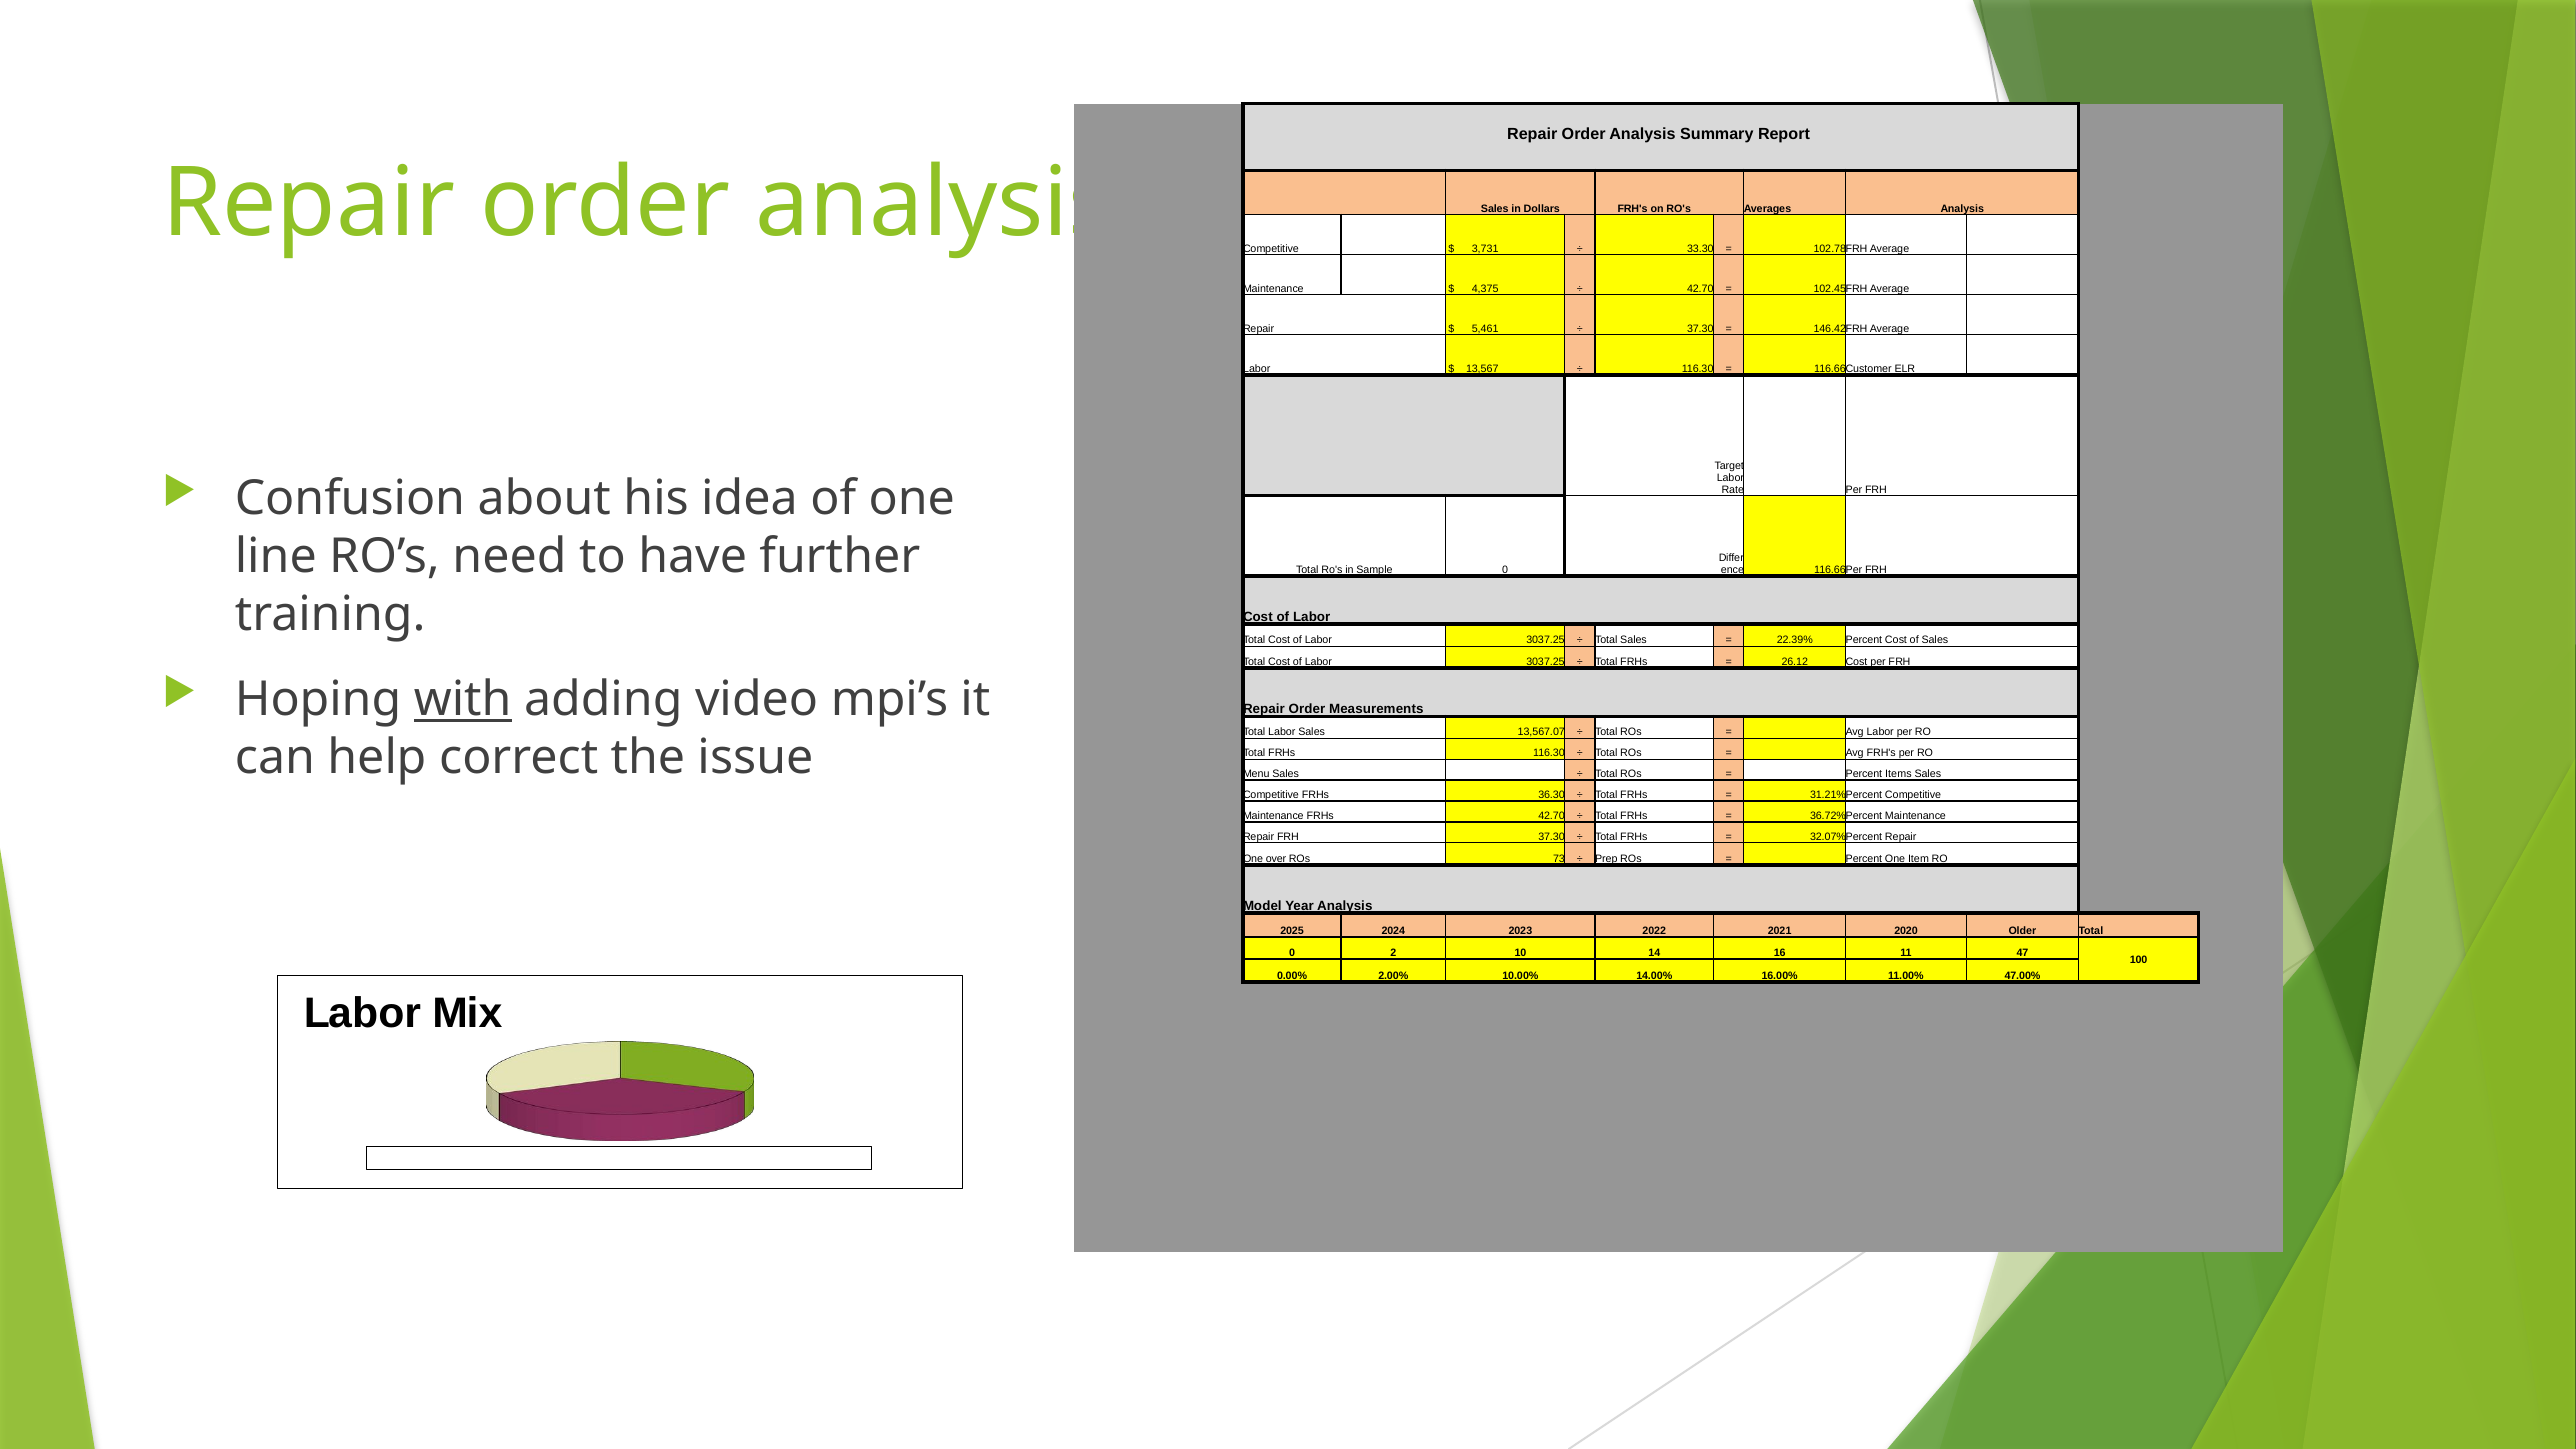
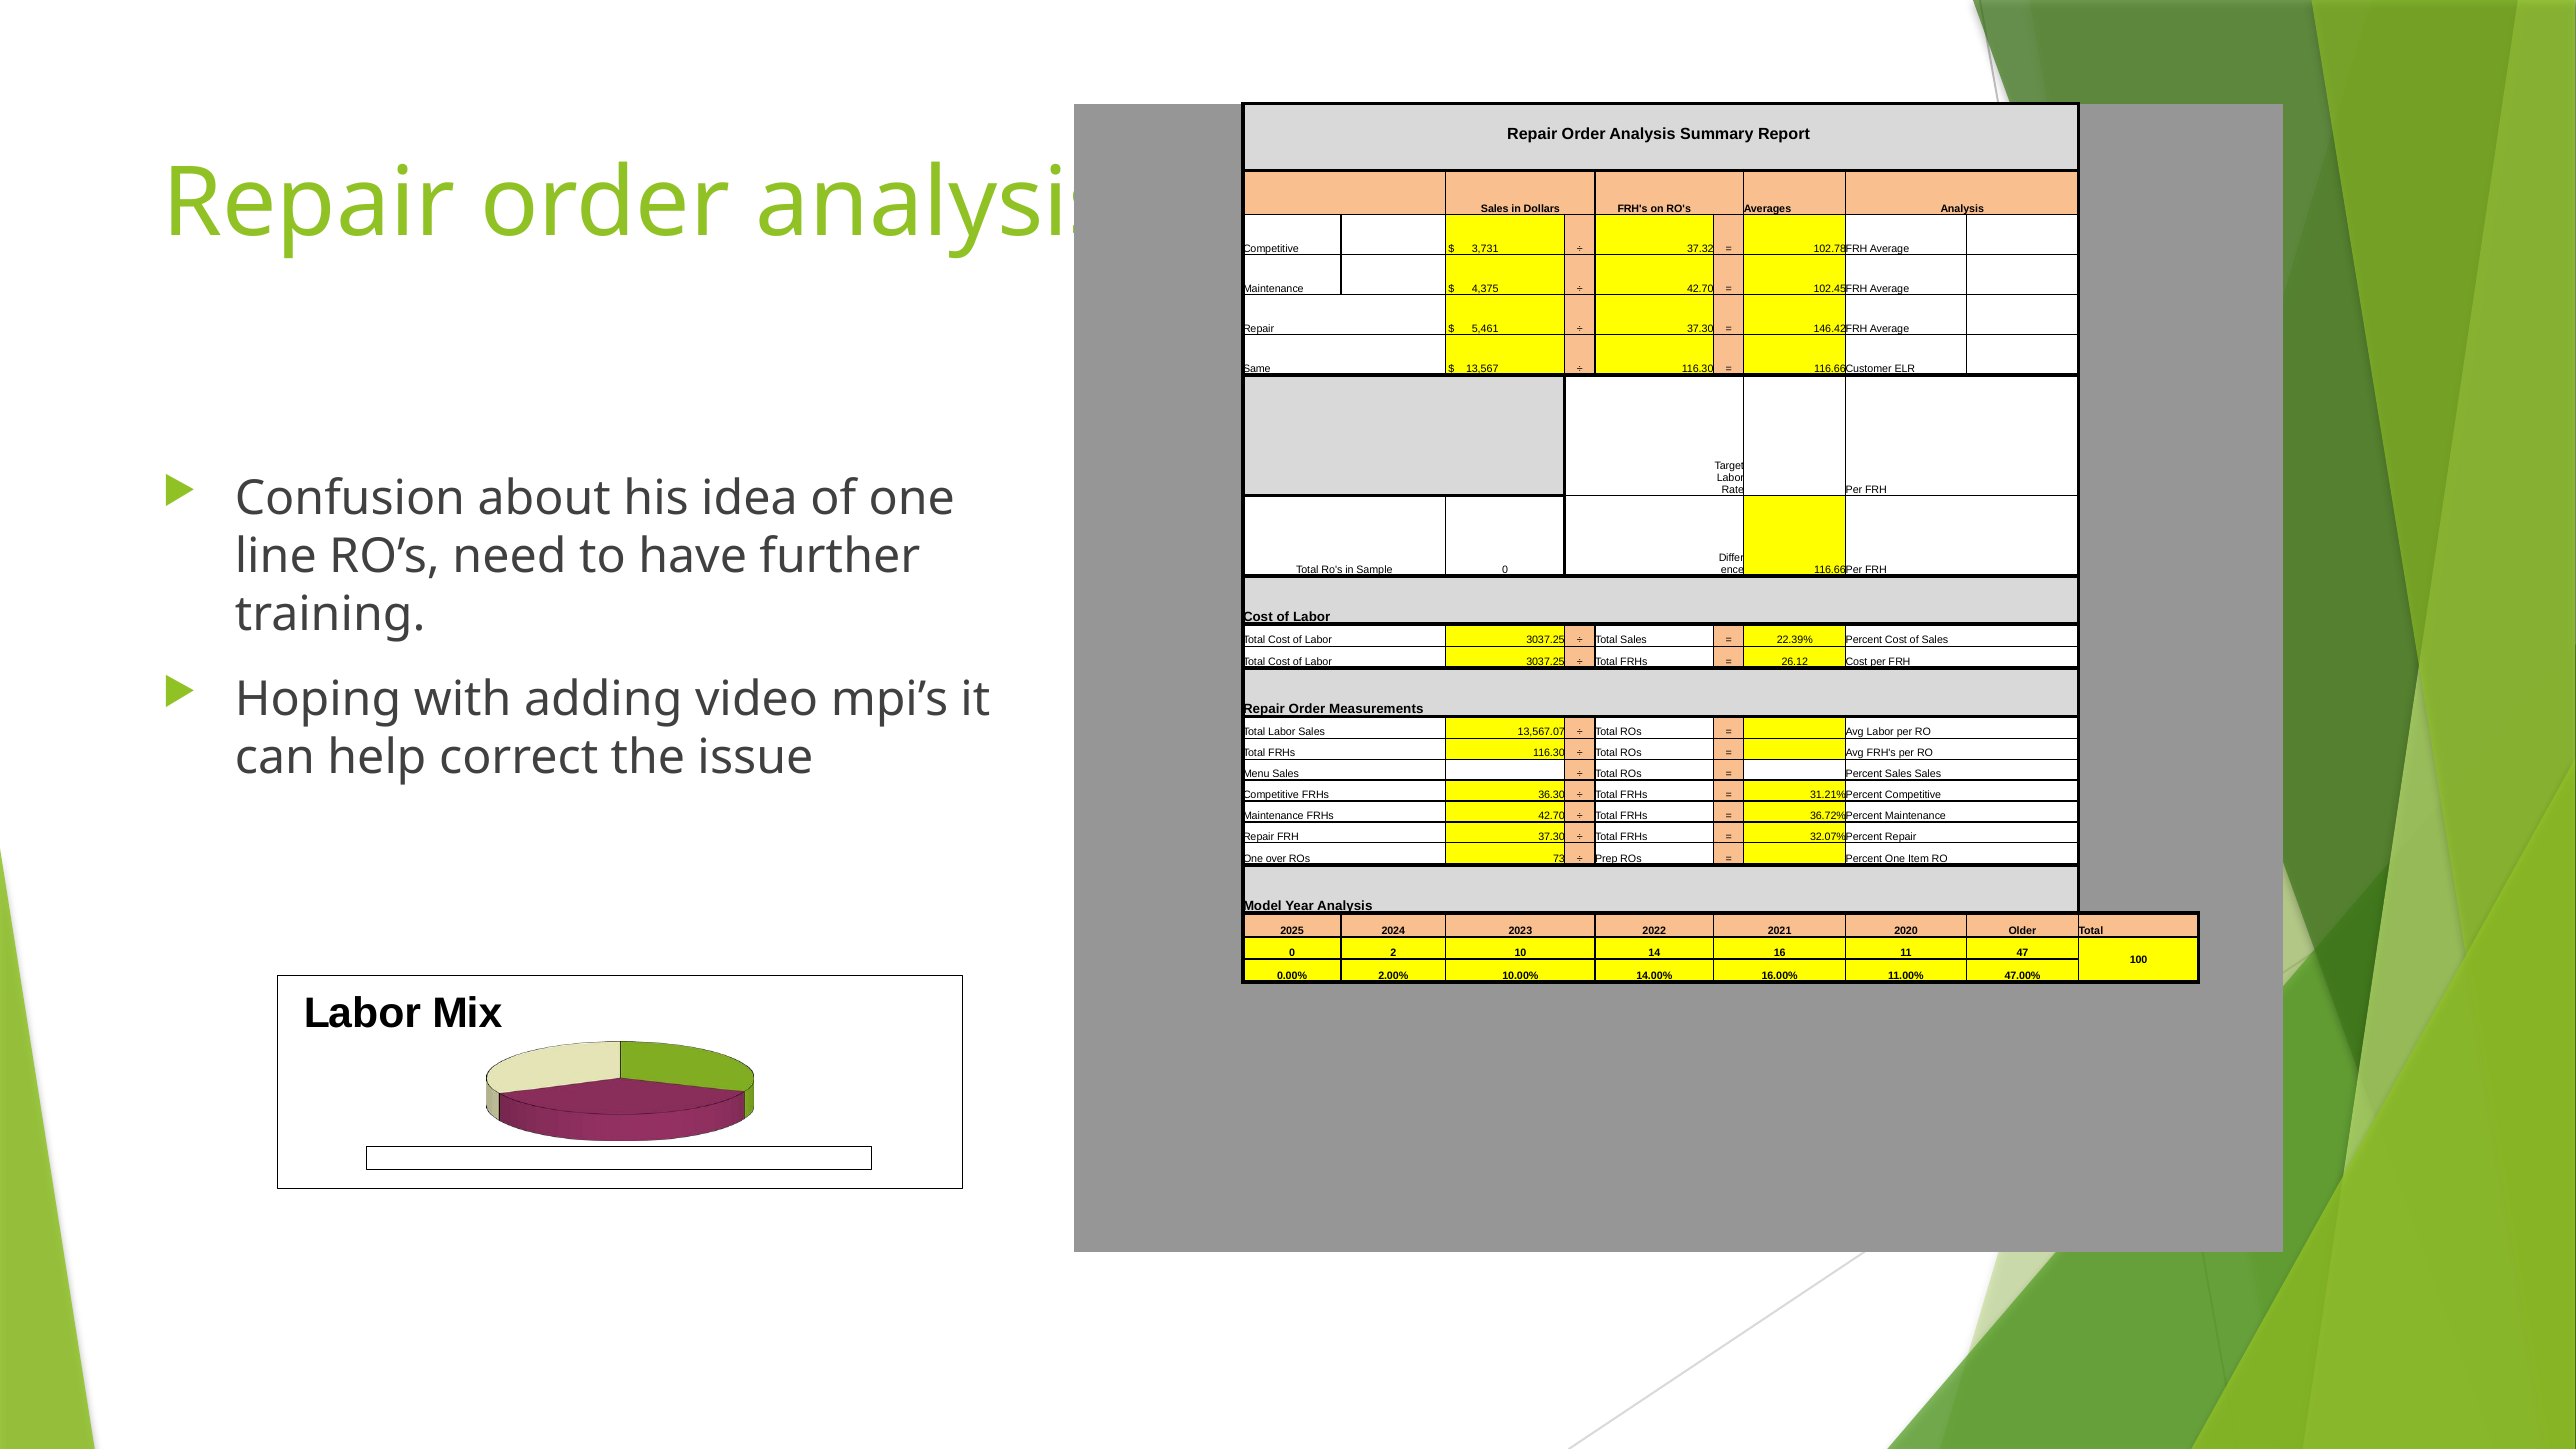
33.30: 33.30 -> 37.32
Labor at (1257, 369): Labor -> Same
with underline: present -> none
Percent Items: Items -> Sales
